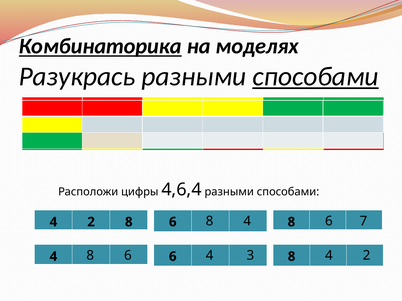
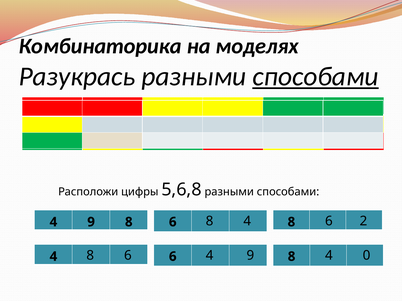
Комбинаторика underline: present -> none
4,6,4: 4,6,4 -> 5,6,8
7: 7 -> 2
2 at (91, 222): 2 -> 9
3 at (250, 256): 3 -> 9
2 at (367, 256): 2 -> 0
